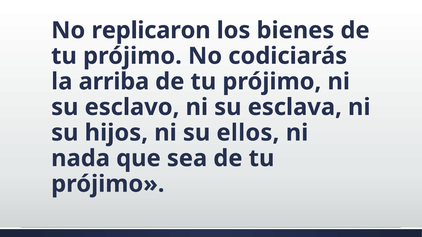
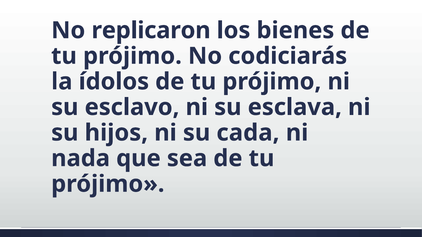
arriba: arriba -> ídolos
ellos: ellos -> cada
